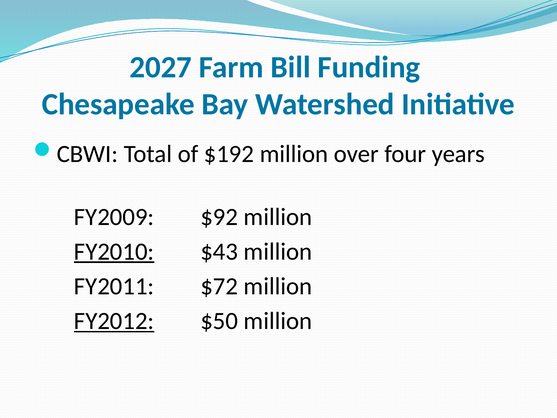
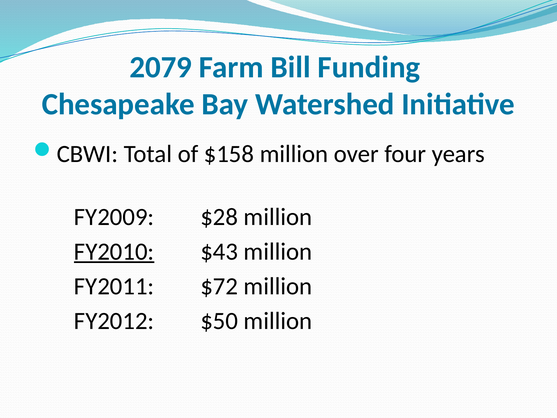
2027: 2027 -> 2079
$192: $192 -> $158
$92: $92 -> $28
FY2012 underline: present -> none
